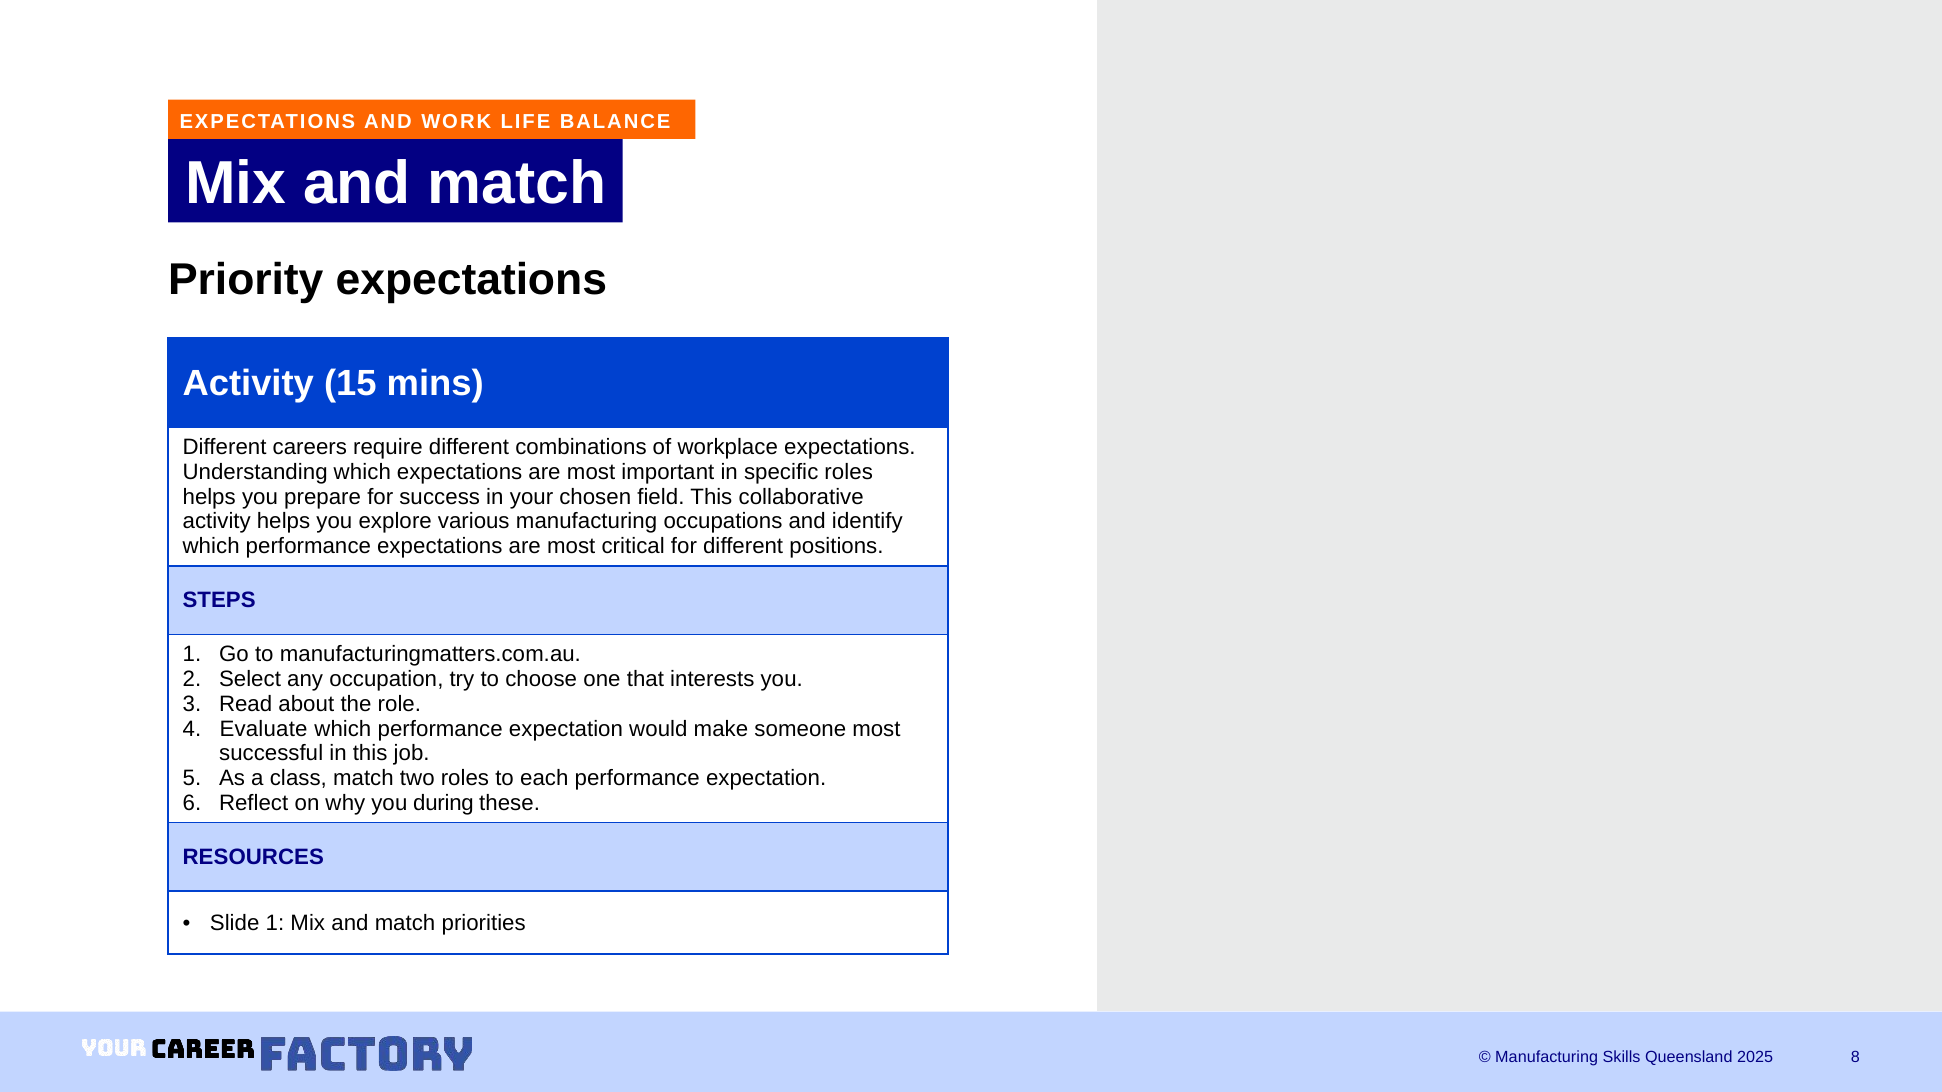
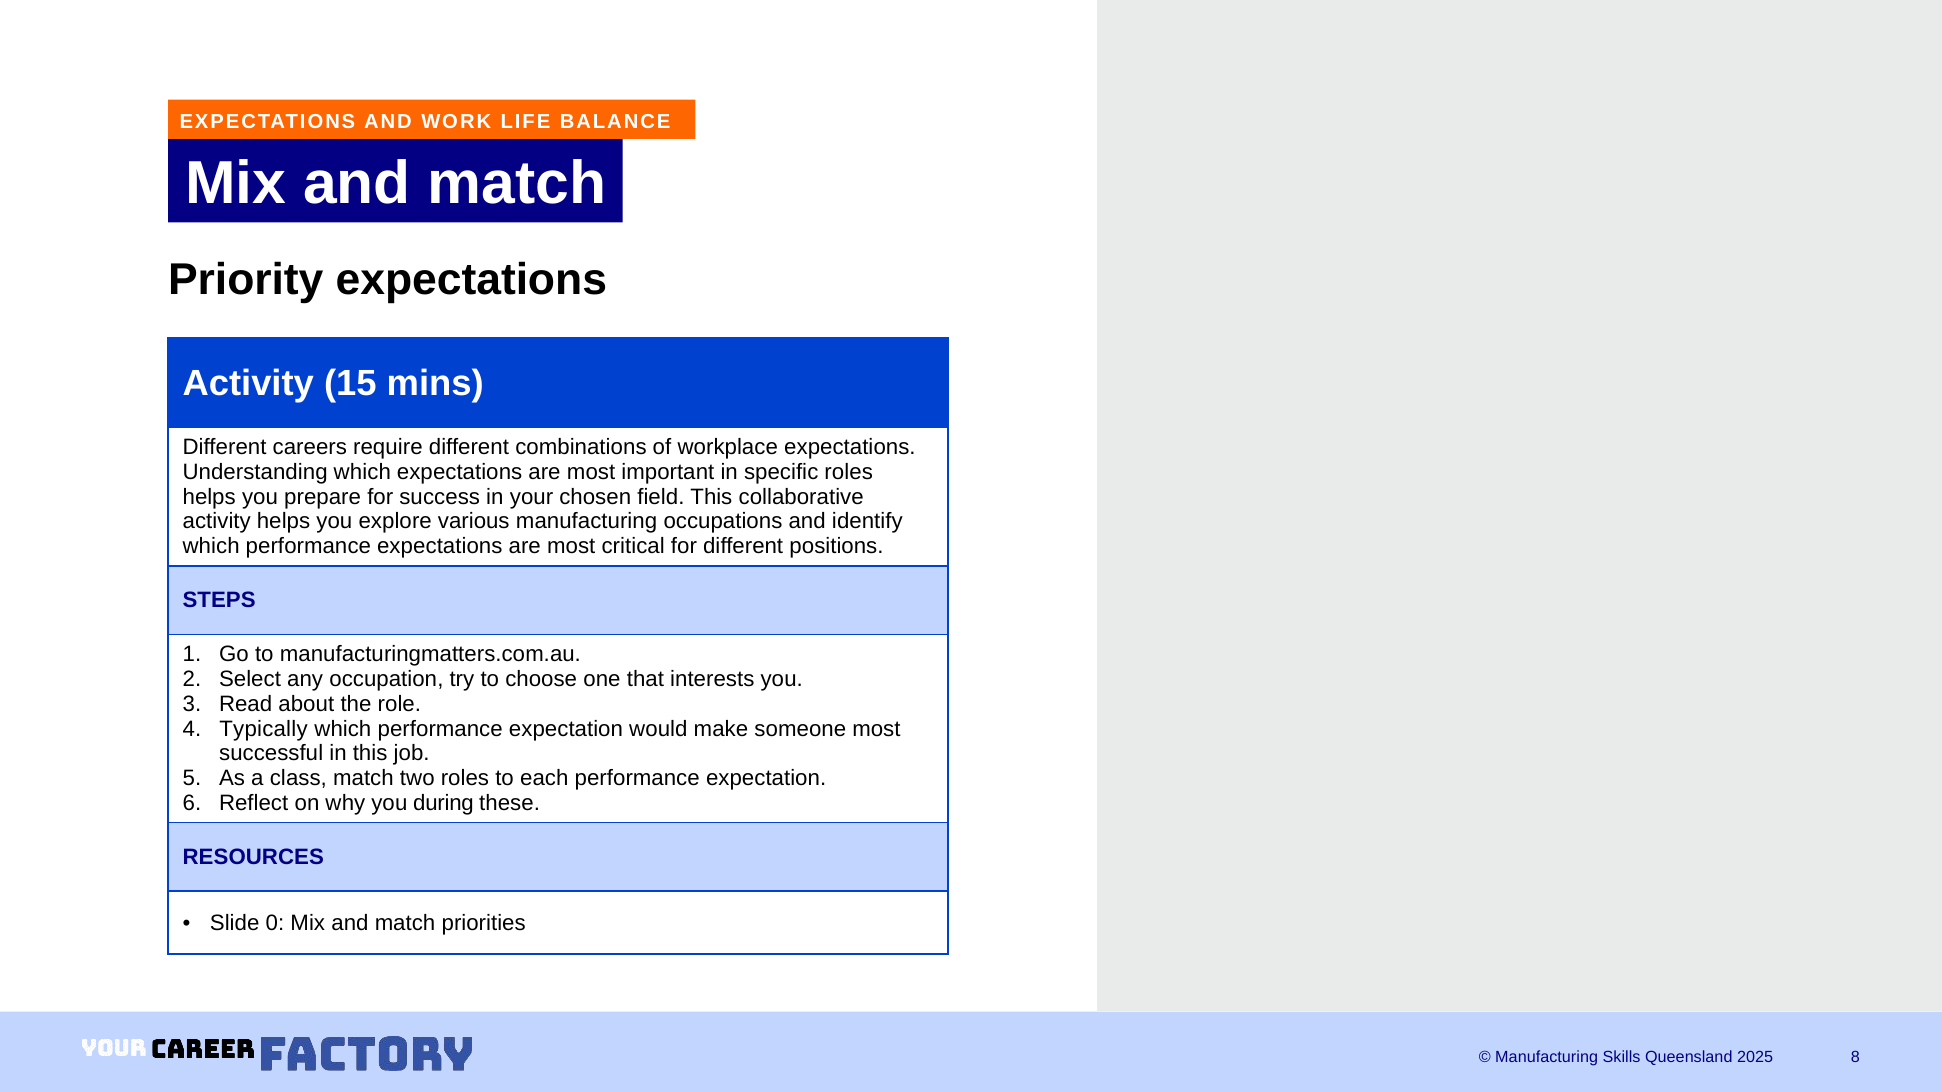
Evaluate: Evaluate -> Typically
Slide 1: 1 -> 0
